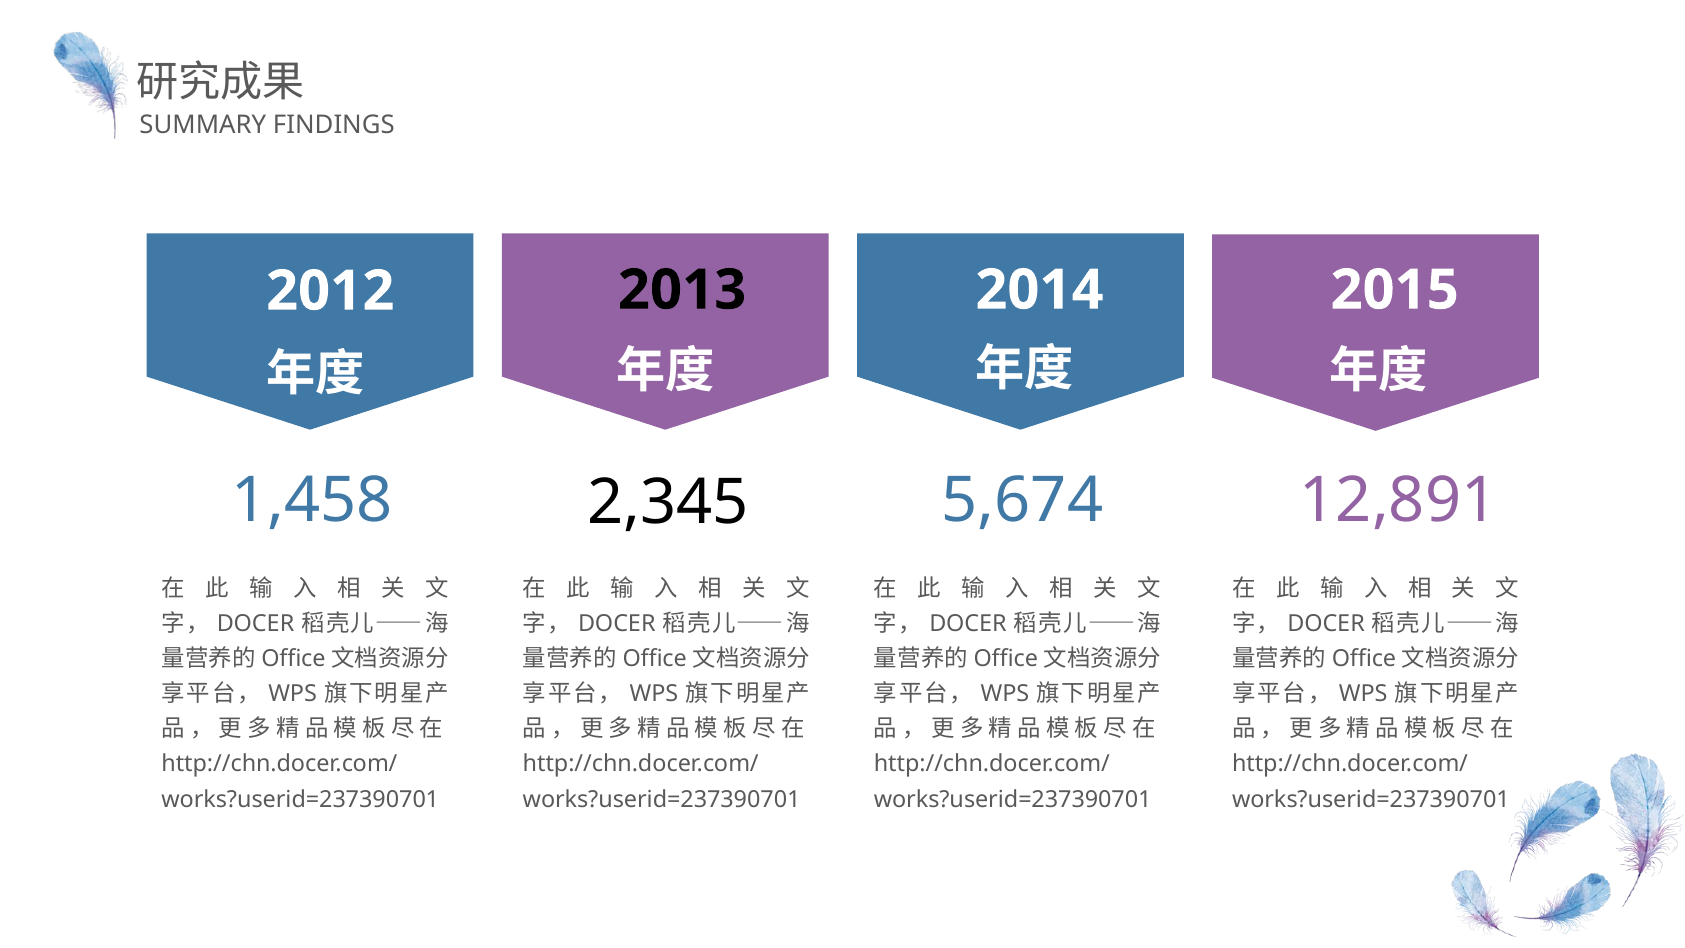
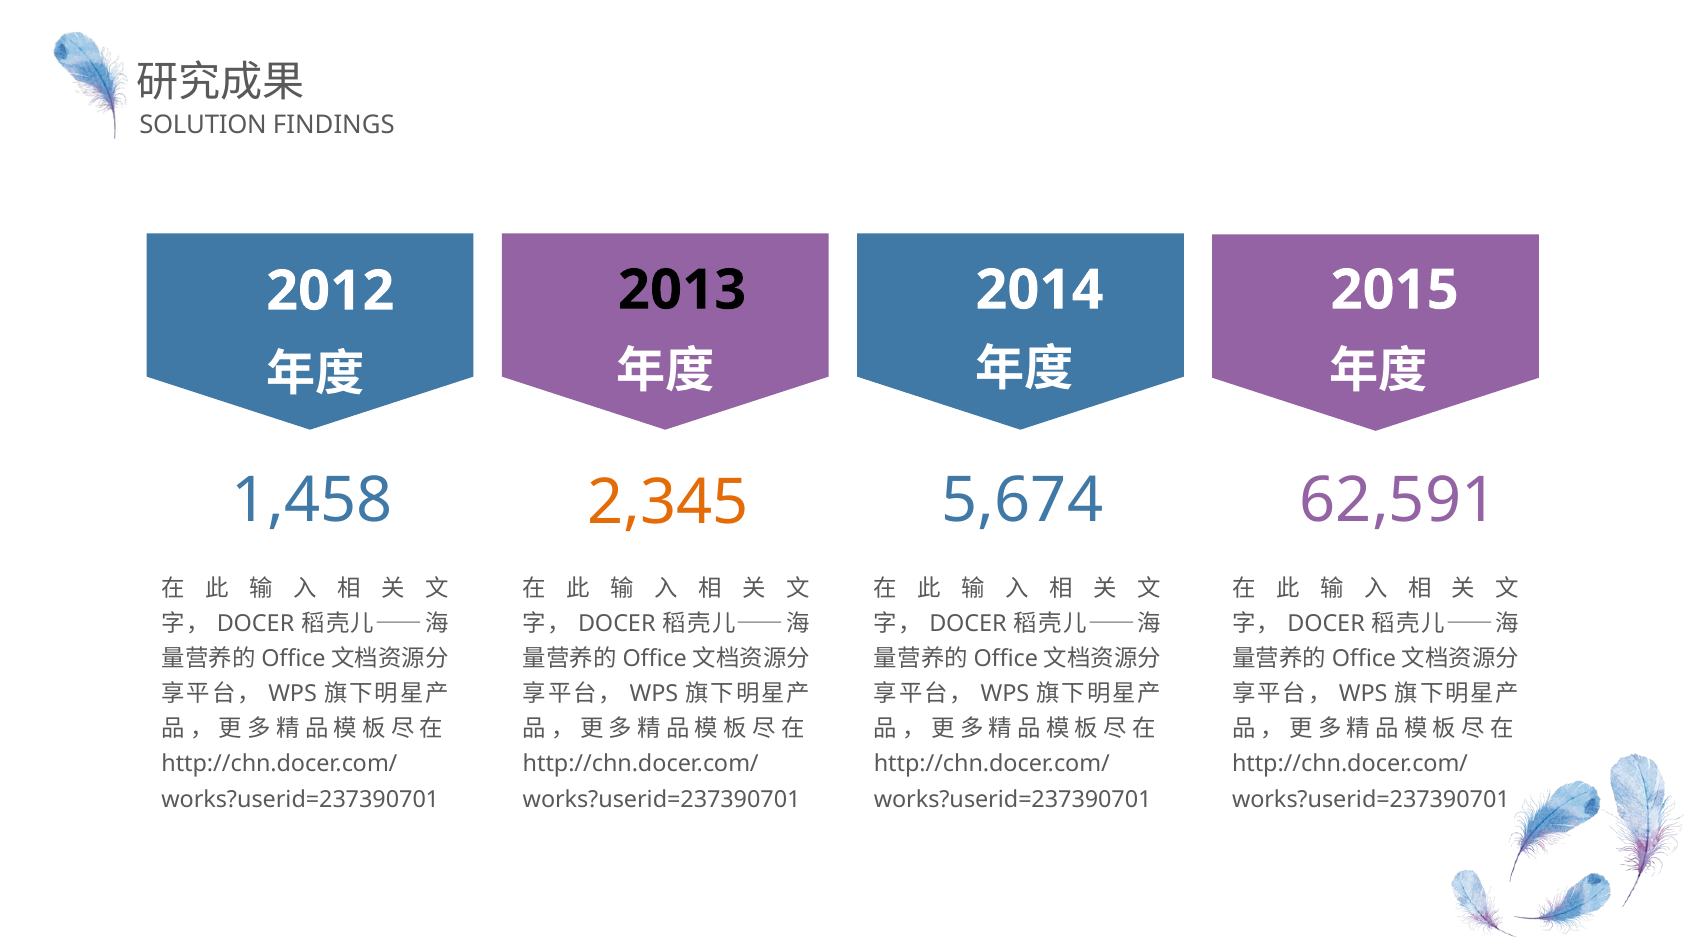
SUMMARY: SUMMARY -> SOLUTION
12,891: 12,891 -> 62,591
2,345 colour: black -> orange
